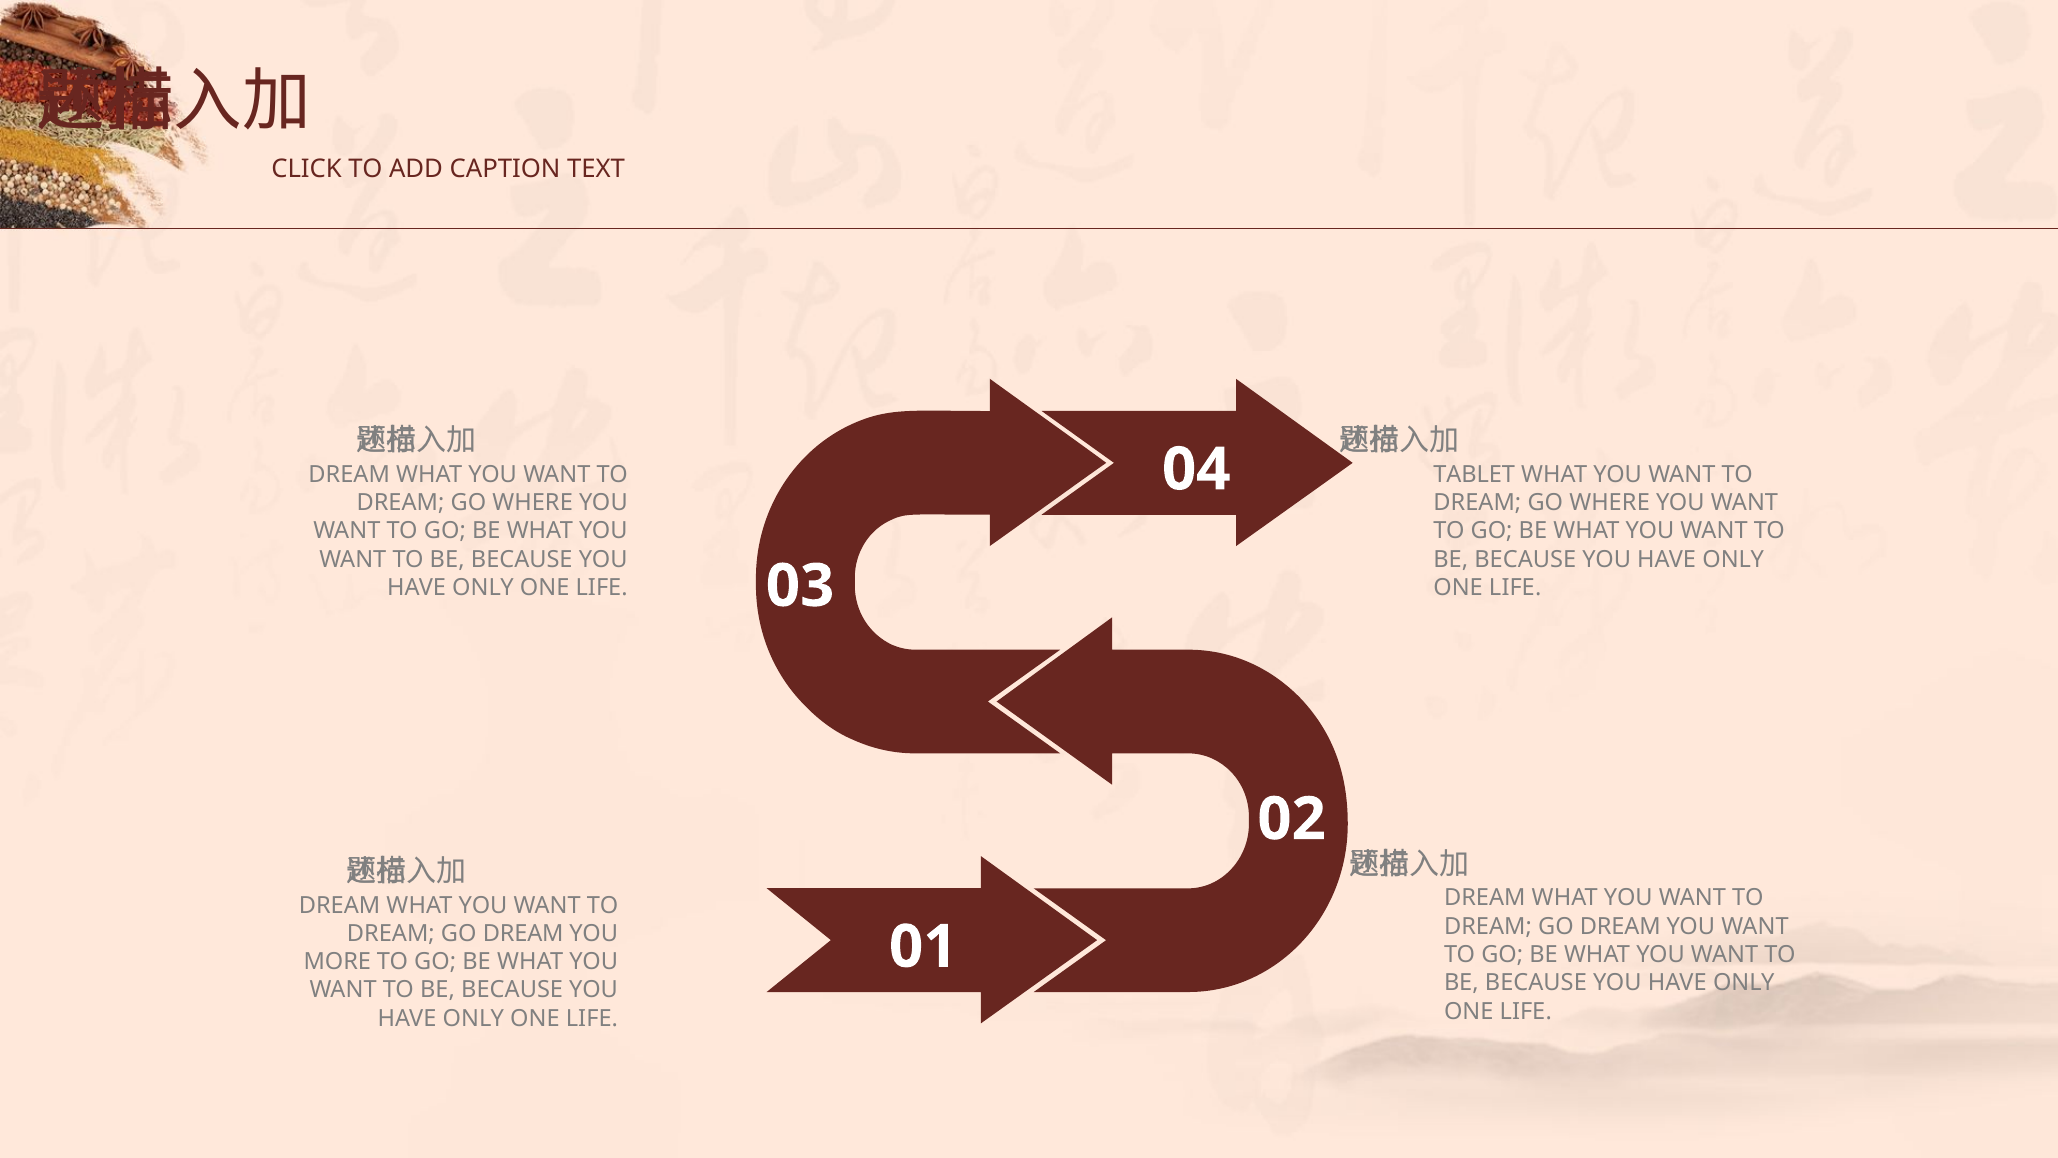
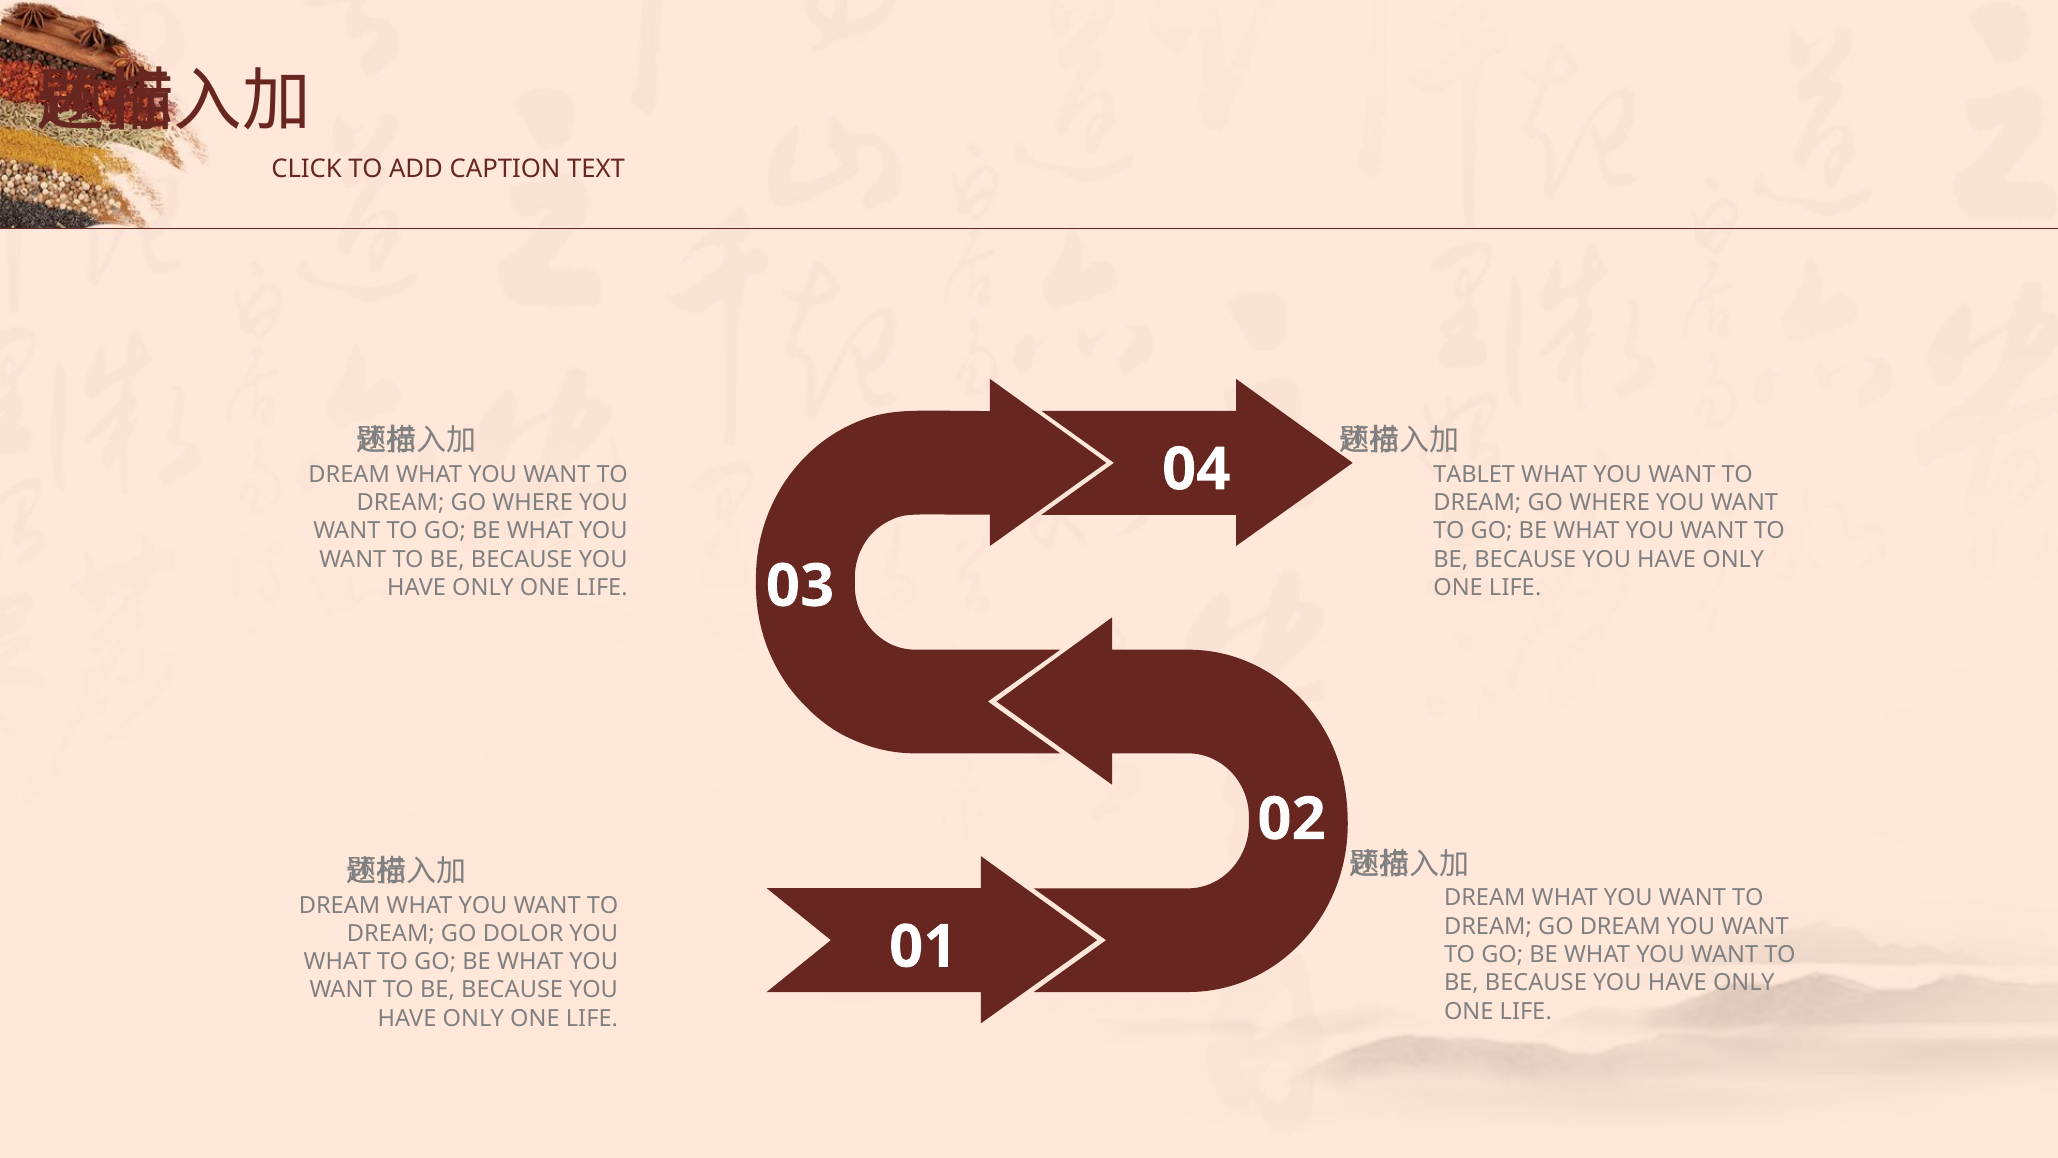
DREAM at (523, 934): DREAM -> DOLOR
MORE at (337, 962): MORE -> WHAT
